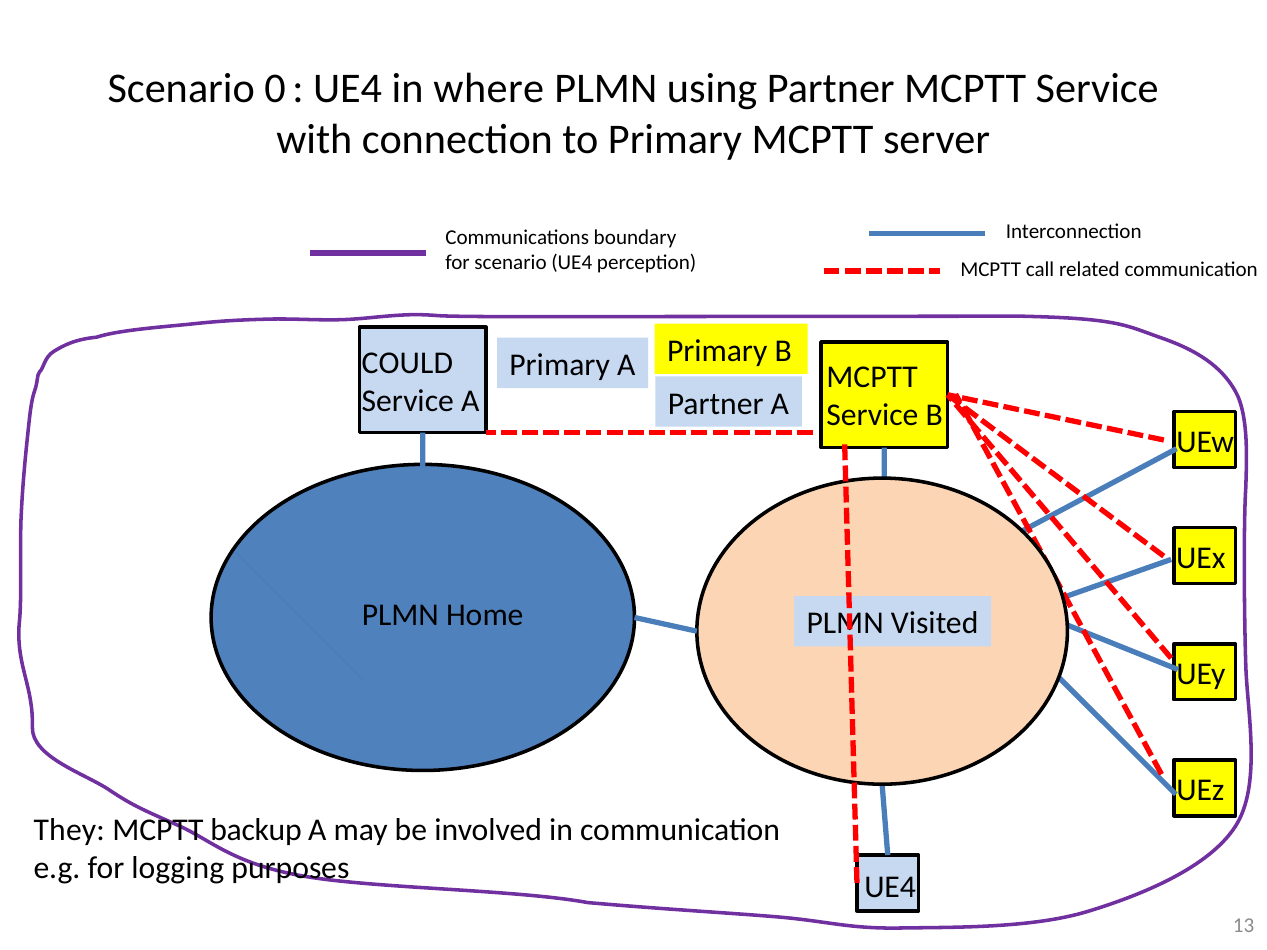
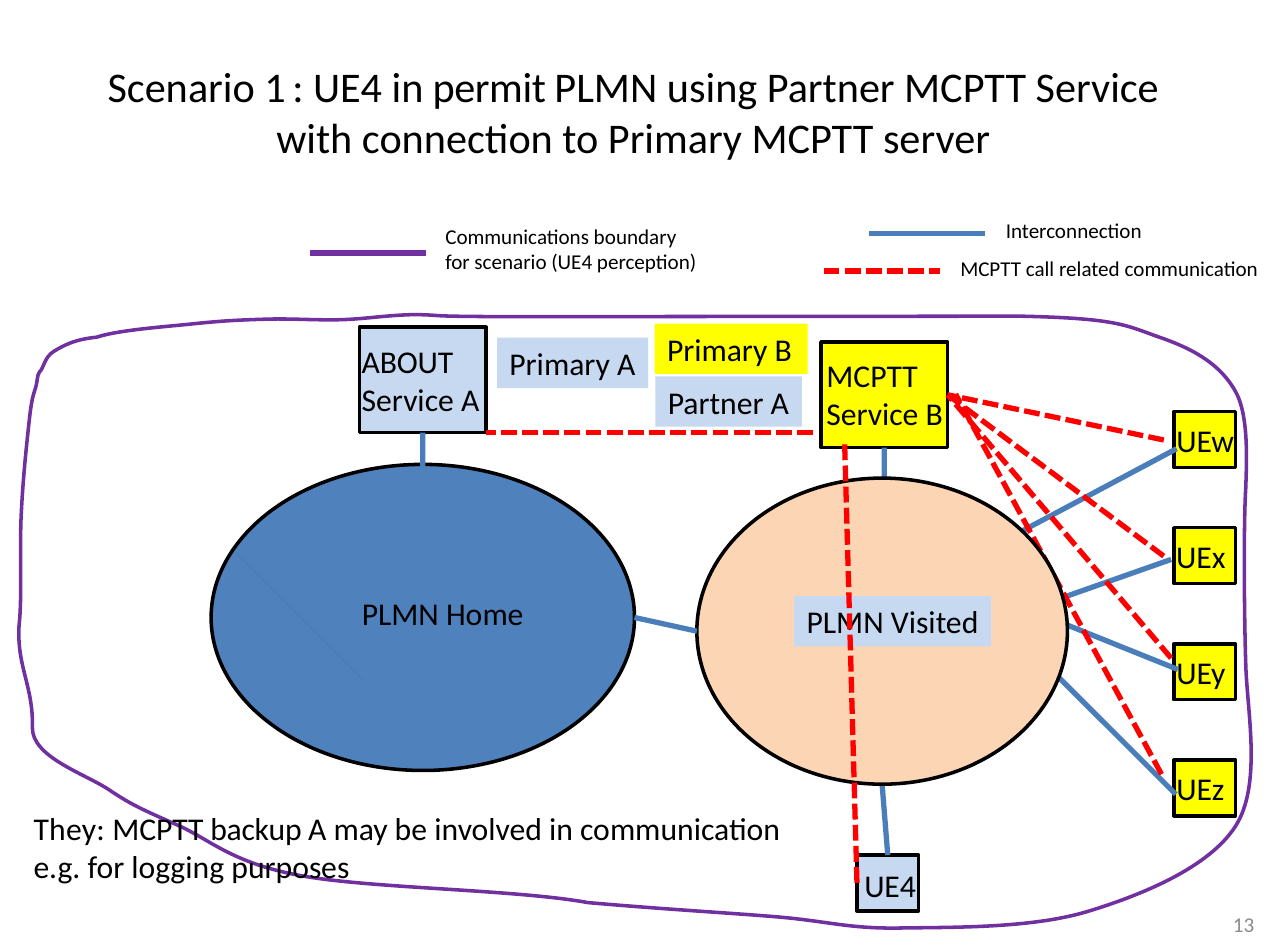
0: 0 -> 1
where: where -> permit
COULD: COULD -> ABOUT
